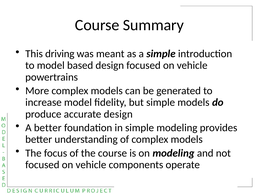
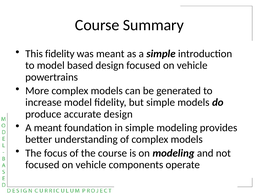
This driving: driving -> fidelity
A better: better -> meant
